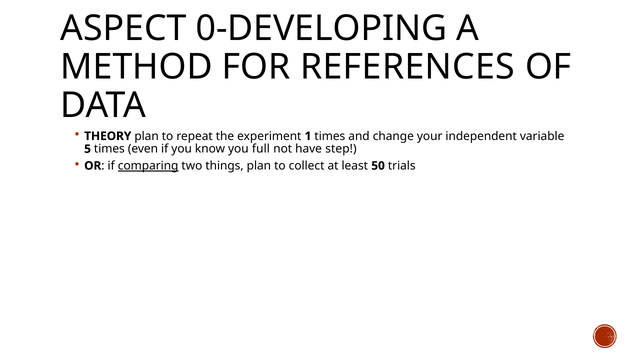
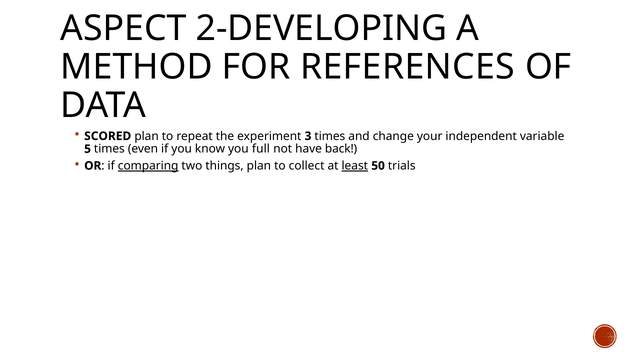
0-DEVELOPING: 0-DEVELOPING -> 2-DEVELOPING
THEORY: THEORY -> SCORED
1: 1 -> 3
step: step -> back
least underline: none -> present
